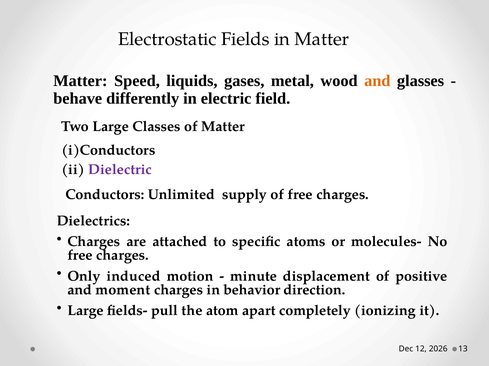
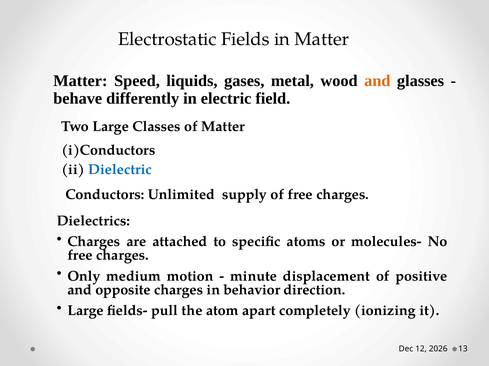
Dielectric colour: purple -> blue
induced: induced -> medium
moment: moment -> opposite
